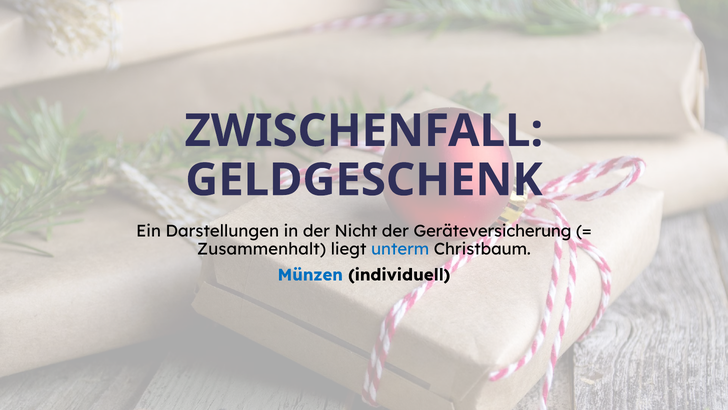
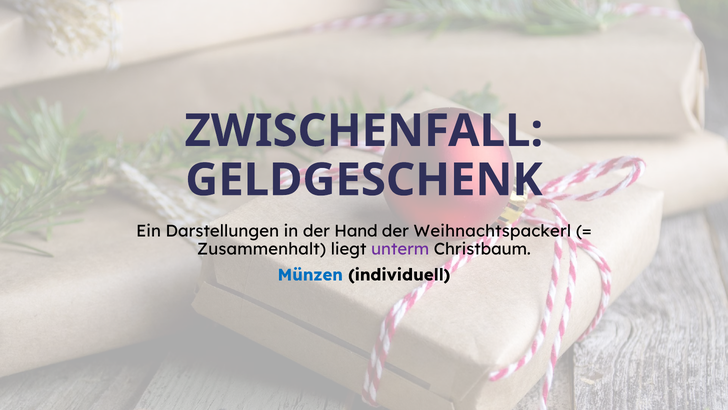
Nicht: Nicht -> Hand
Geräteversicherung: Geräteversicherung -> Weihnachtspackerl
unterm colour: blue -> purple
